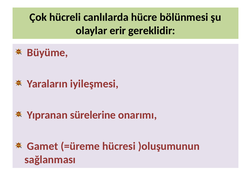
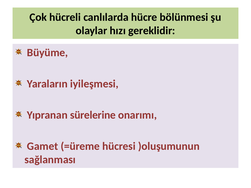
erir: erir -> hızı
